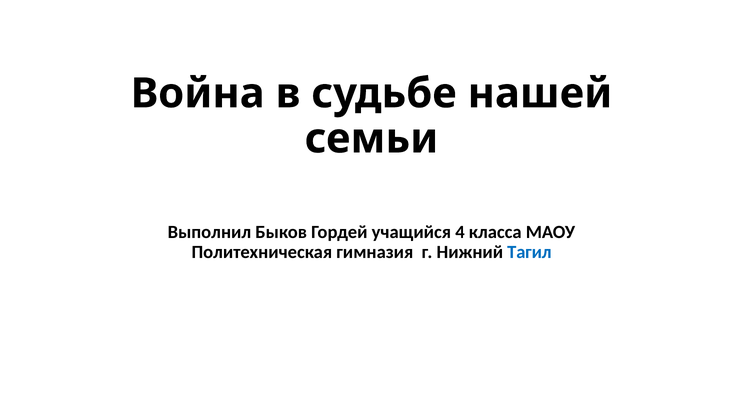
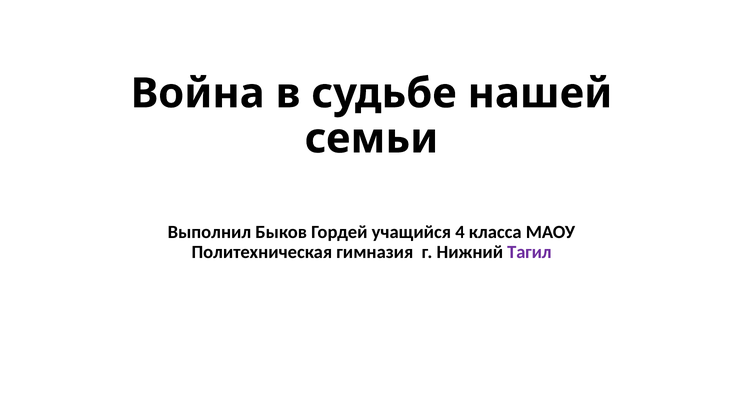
Тагил colour: blue -> purple
